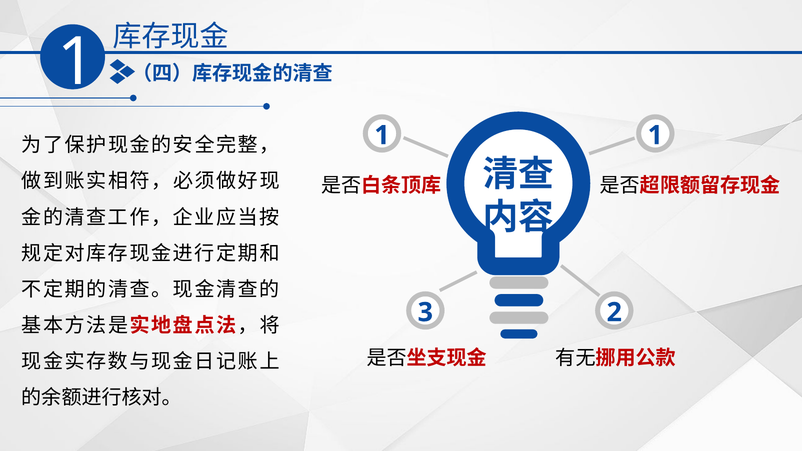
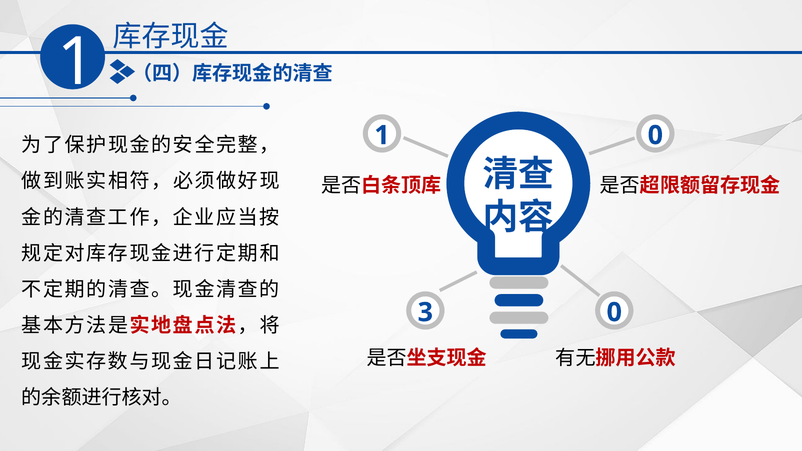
1 1: 1 -> 0
3 2: 2 -> 0
